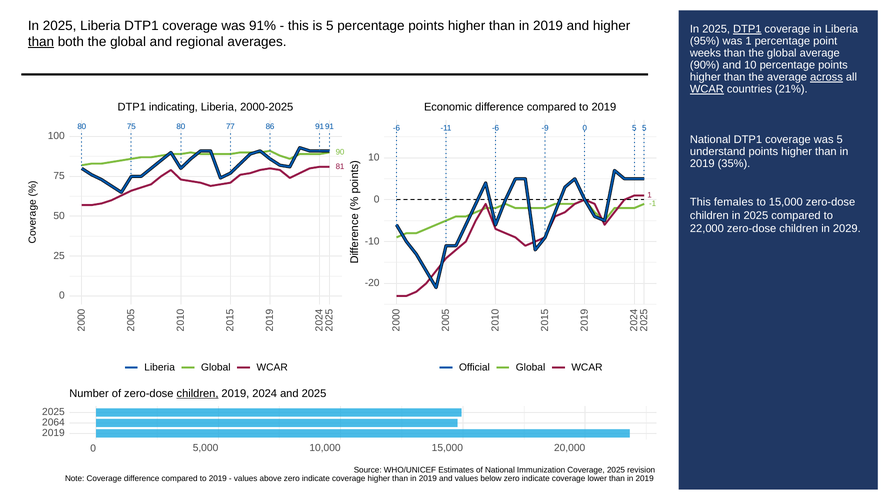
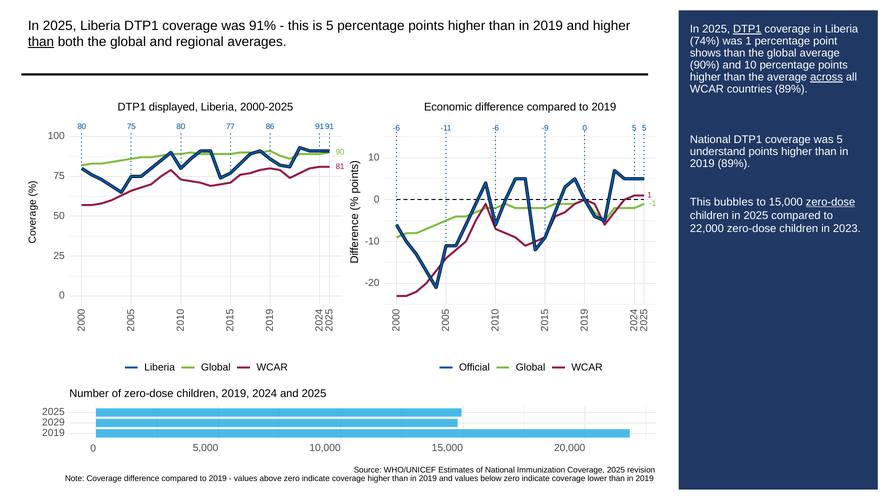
95%: 95% -> 74%
weeks: weeks -> shows
WCAR at (707, 89) underline: present -> none
countries 21%: 21% -> 89%
indicating: indicating -> displayed
2019 35%: 35% -> 89%
females: females -> bubbles
zero-dose at (831, 202) underline: none -> present
2029: 2029 -> 2023
children at (198, 394) underline: present -> none
2064: 2064 -> 2029
